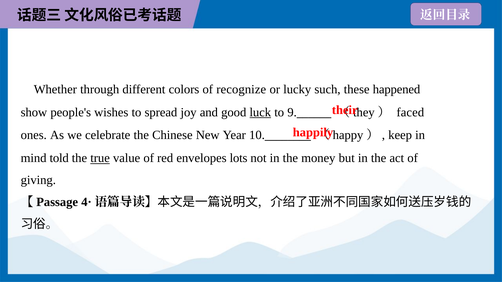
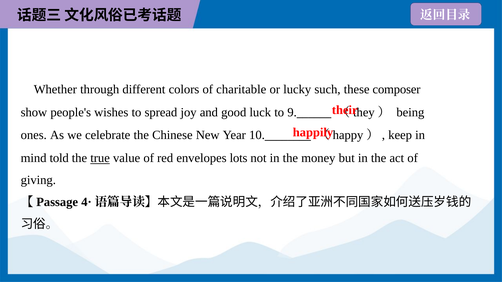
recognize: recognize -> charitable
happened: happened -> composer
luck underline: present -> none
faced: faced -> being
